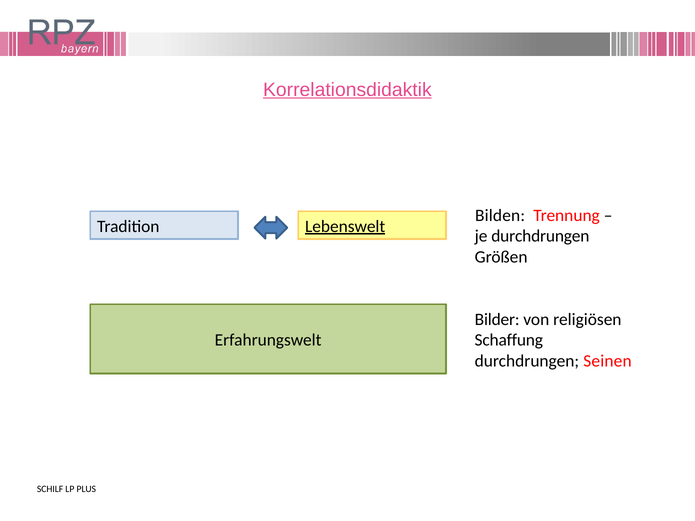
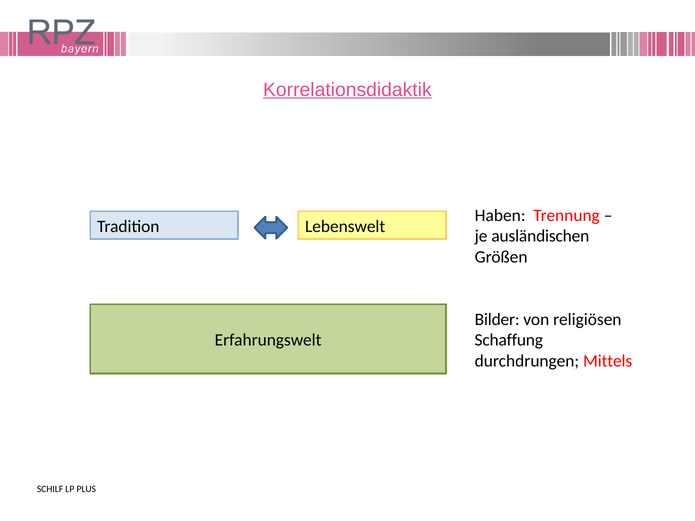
Bilden: Bilden -> Haben
Lebenswelt underline: present -> none
je durchdrungen: durchdrungen -> ausländischen
Seinen: Seinen -> Mittels
